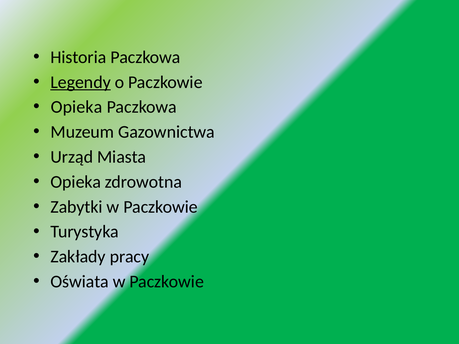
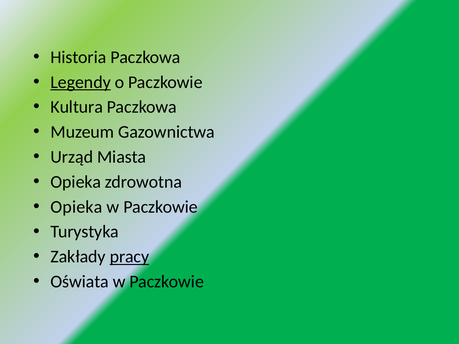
Opieka at (77, 107): Opieka -> Kultura
Zabytki at (77, 207): Zabytki -> Opieka
pracy underline: none -> present
